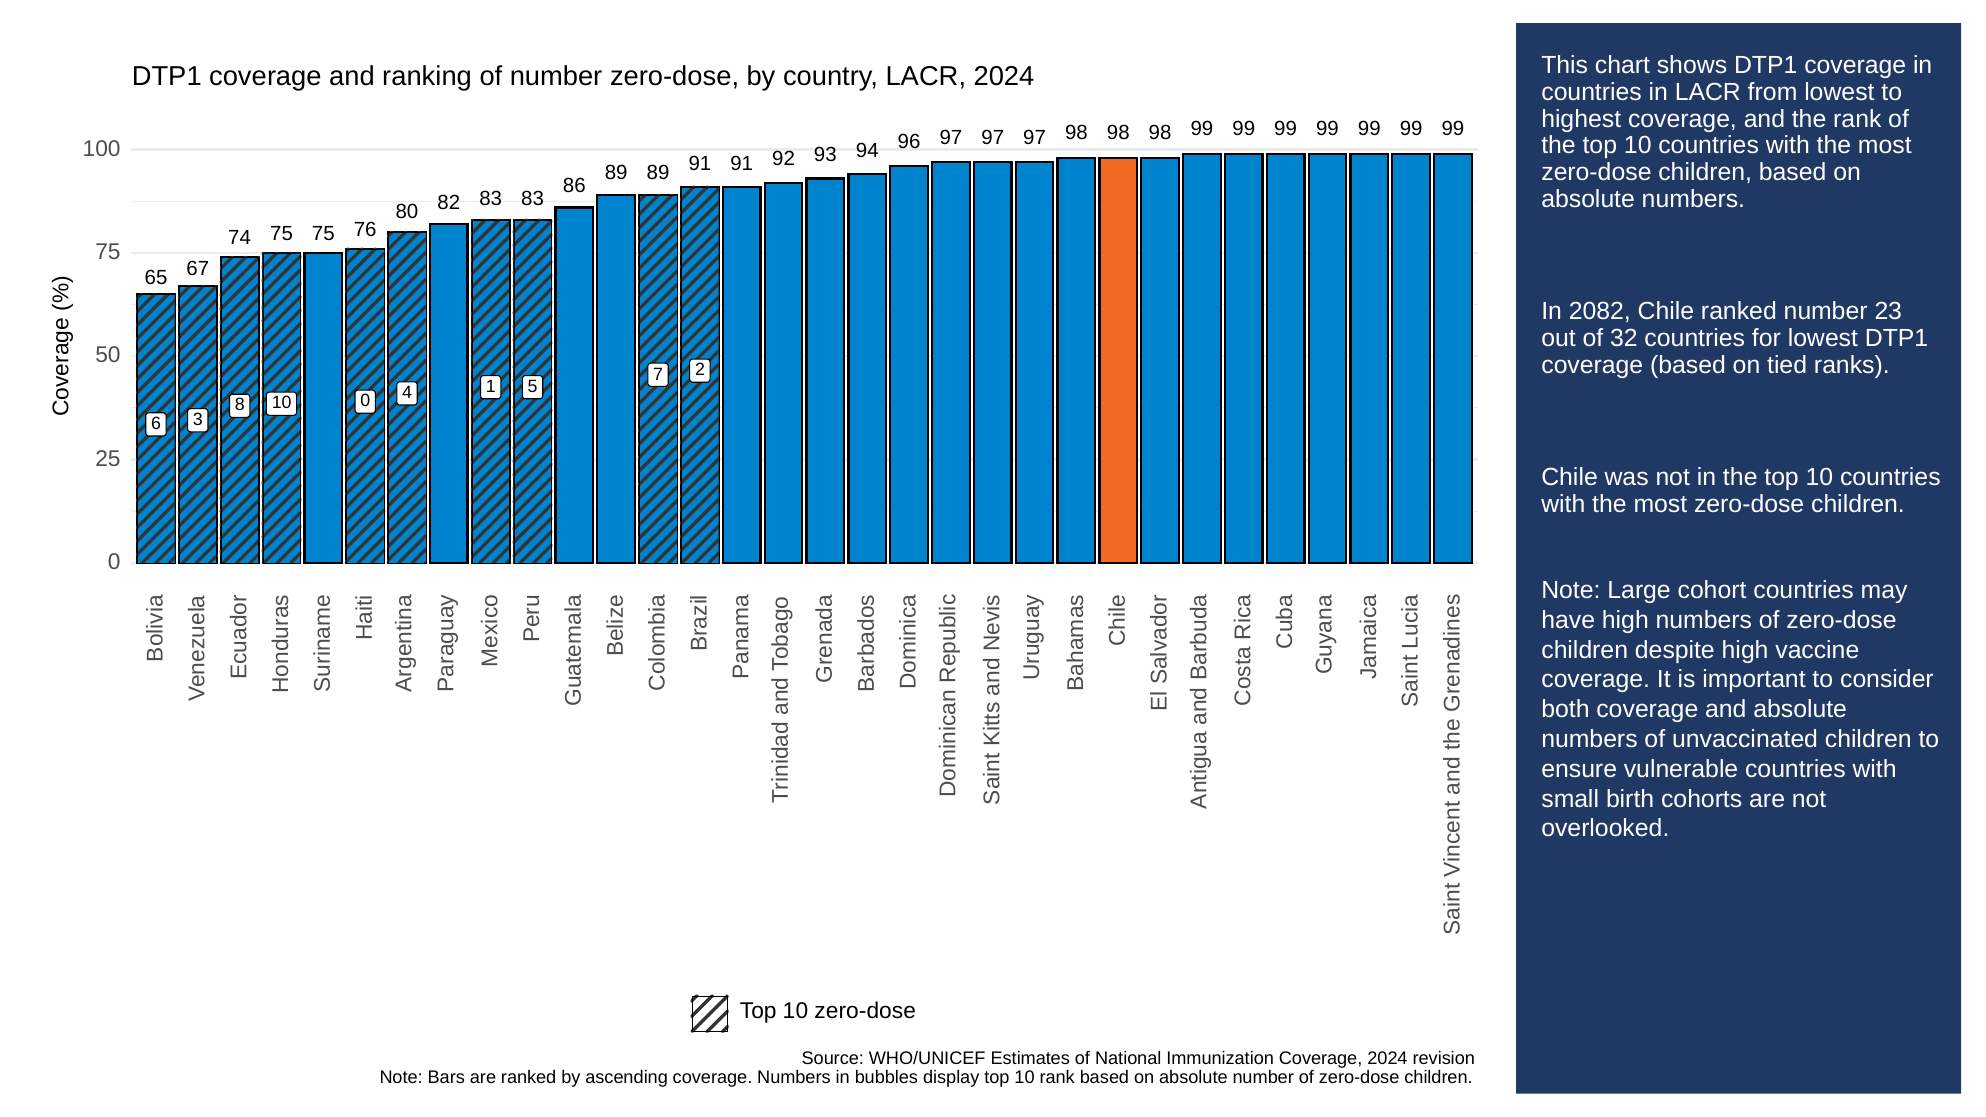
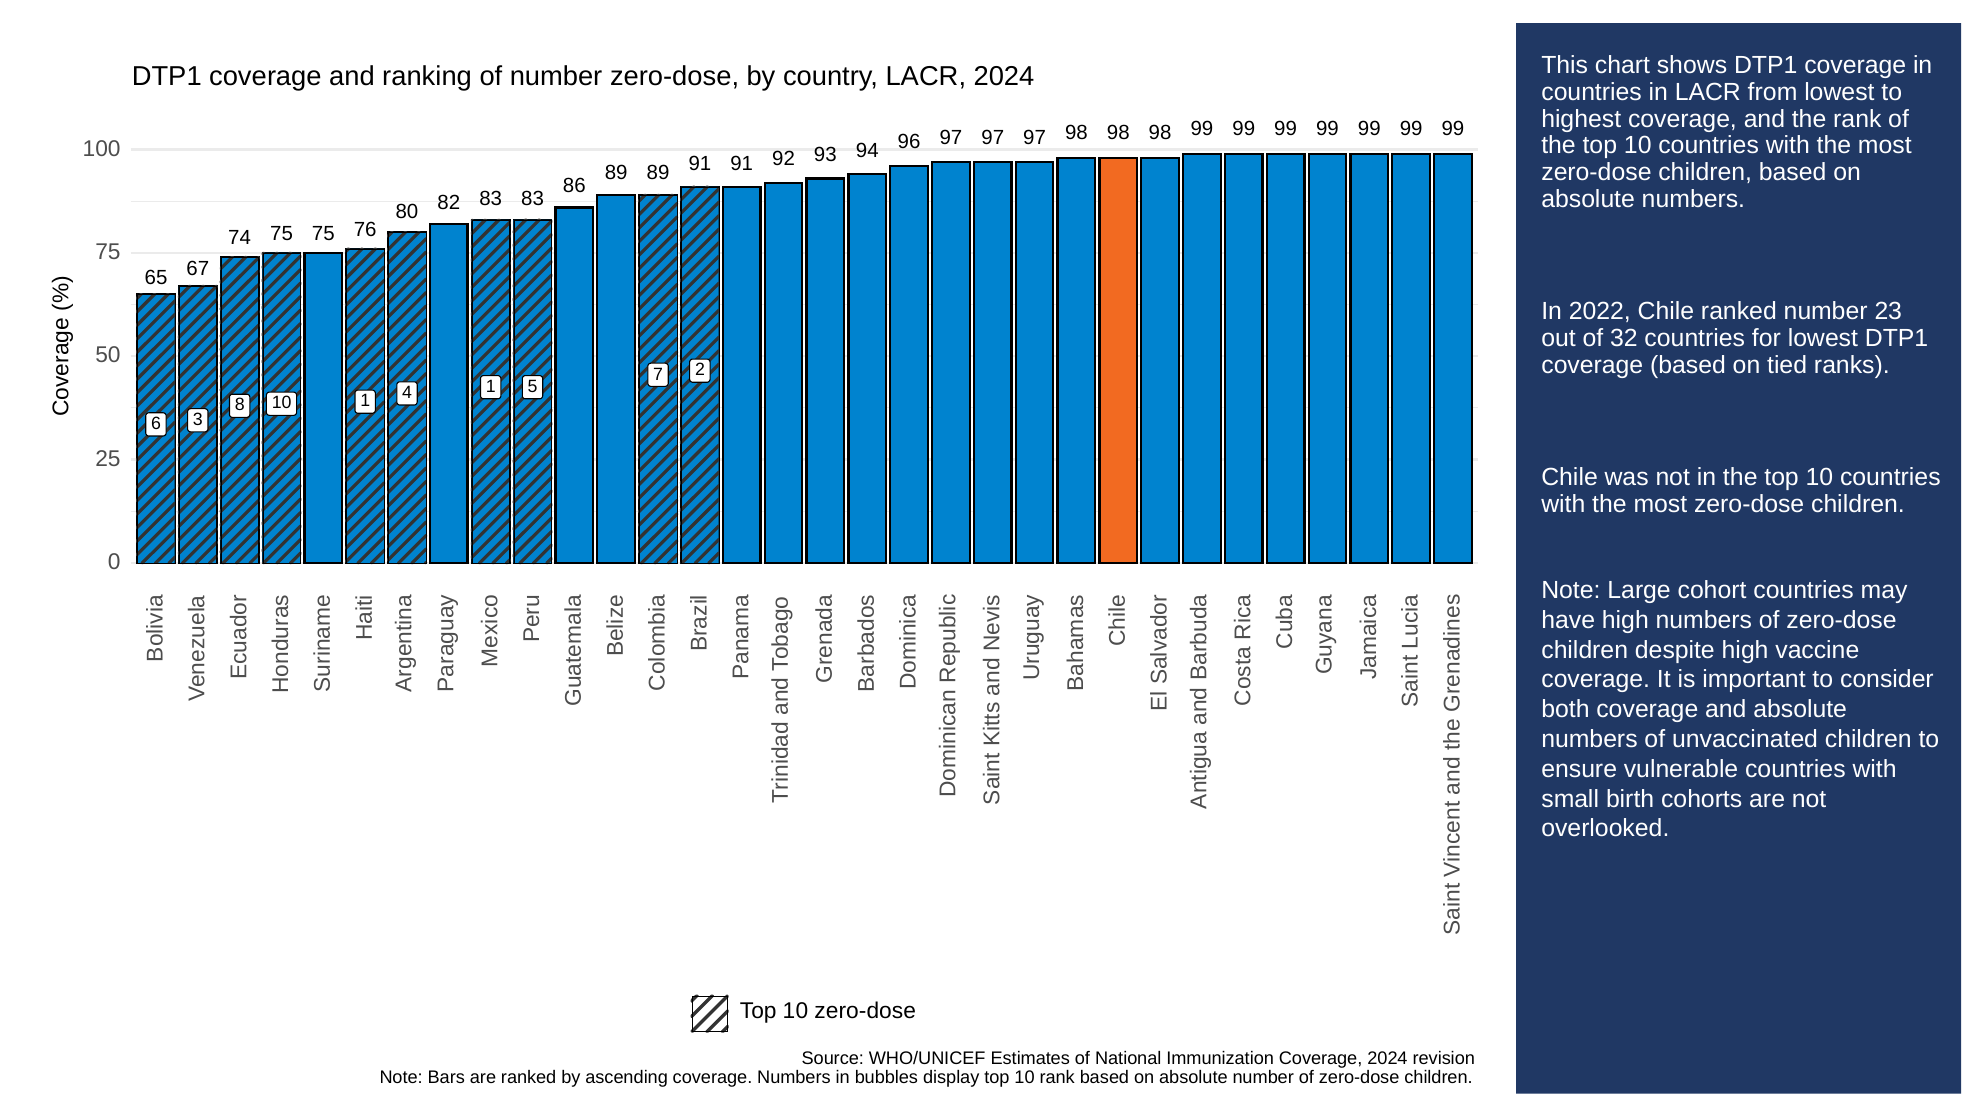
2082: 2082 -> 2022
10 0: 0 -> 1
